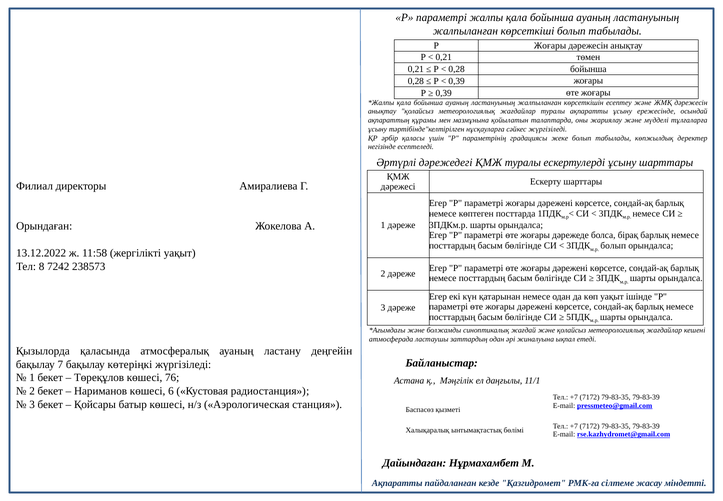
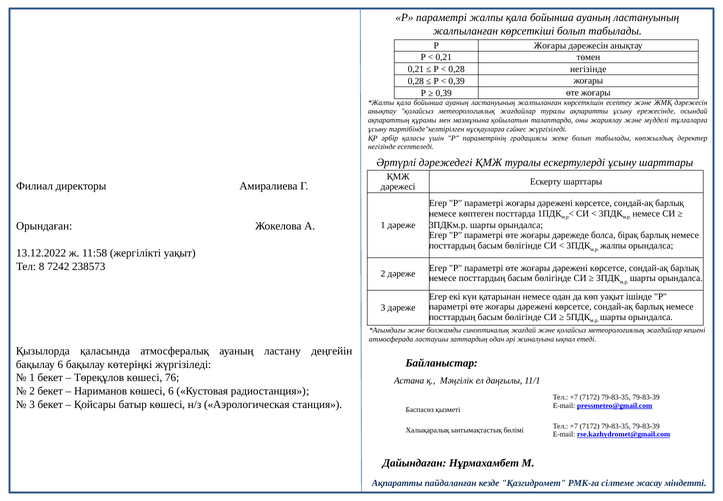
0,28 бойынша: бойынша -> негізінде
болып at (613, 245): болып -> жалпы
бақылау 7: 7 -> 6
